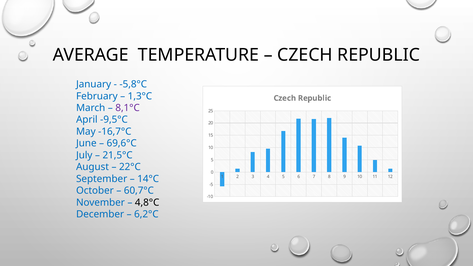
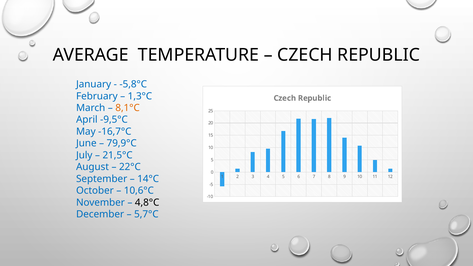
8,1°C colour: purple -> orange
69,6°C: 69,6°C -> 79,9°C
60,7°C: 60,7°C -> 10,6°C
6,2°C: 6,2°C -> 5,7°C
